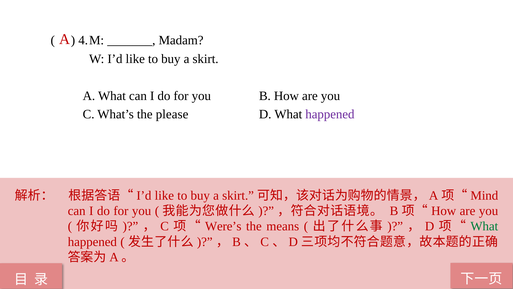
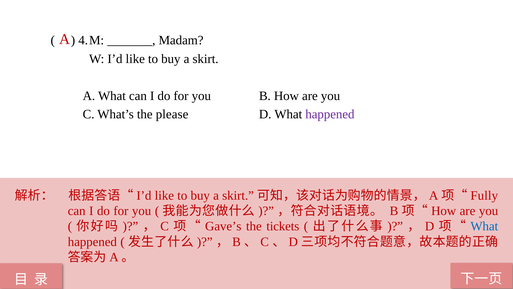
Mind: Mind -> Fully
Were’s: Were’s -> Gave’s
means: means -> tickets
What at (484, 226) colour: green -> blue
